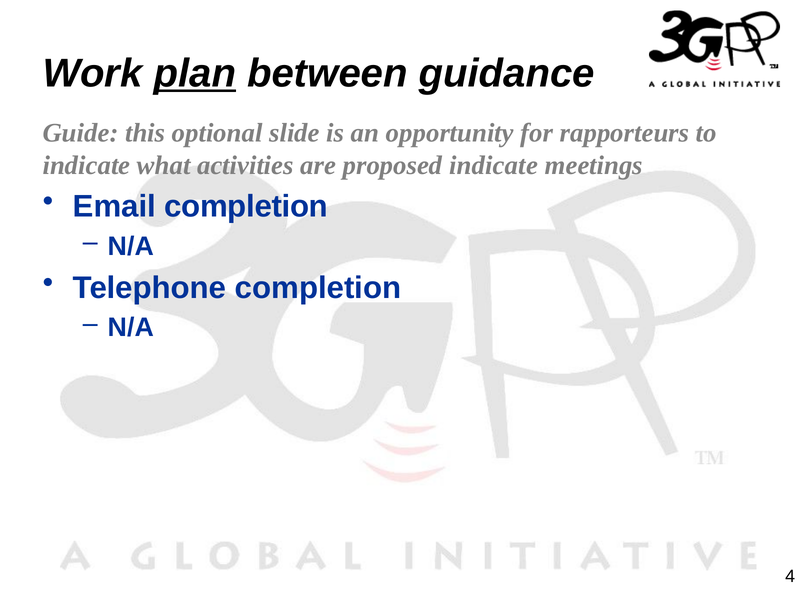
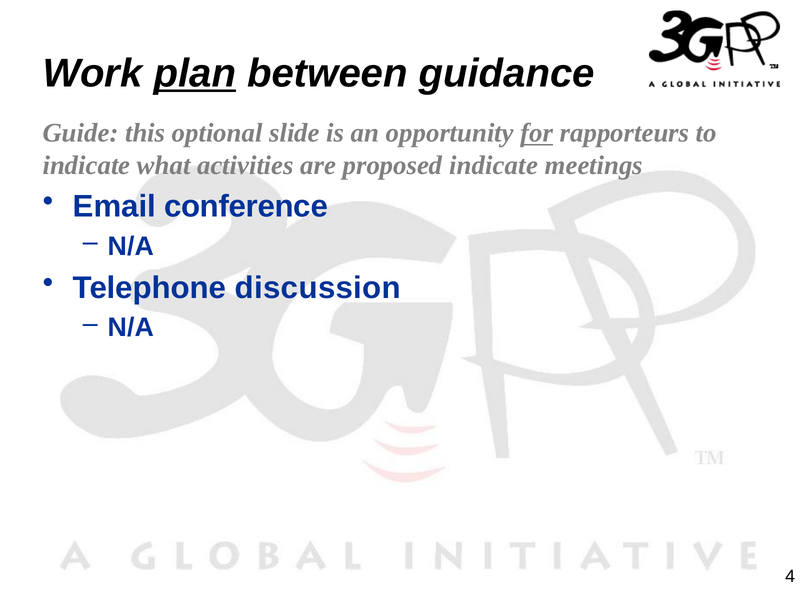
for underline: none -> present
Email completion: completion -> conference
Telephone completion: completion -> discussion
